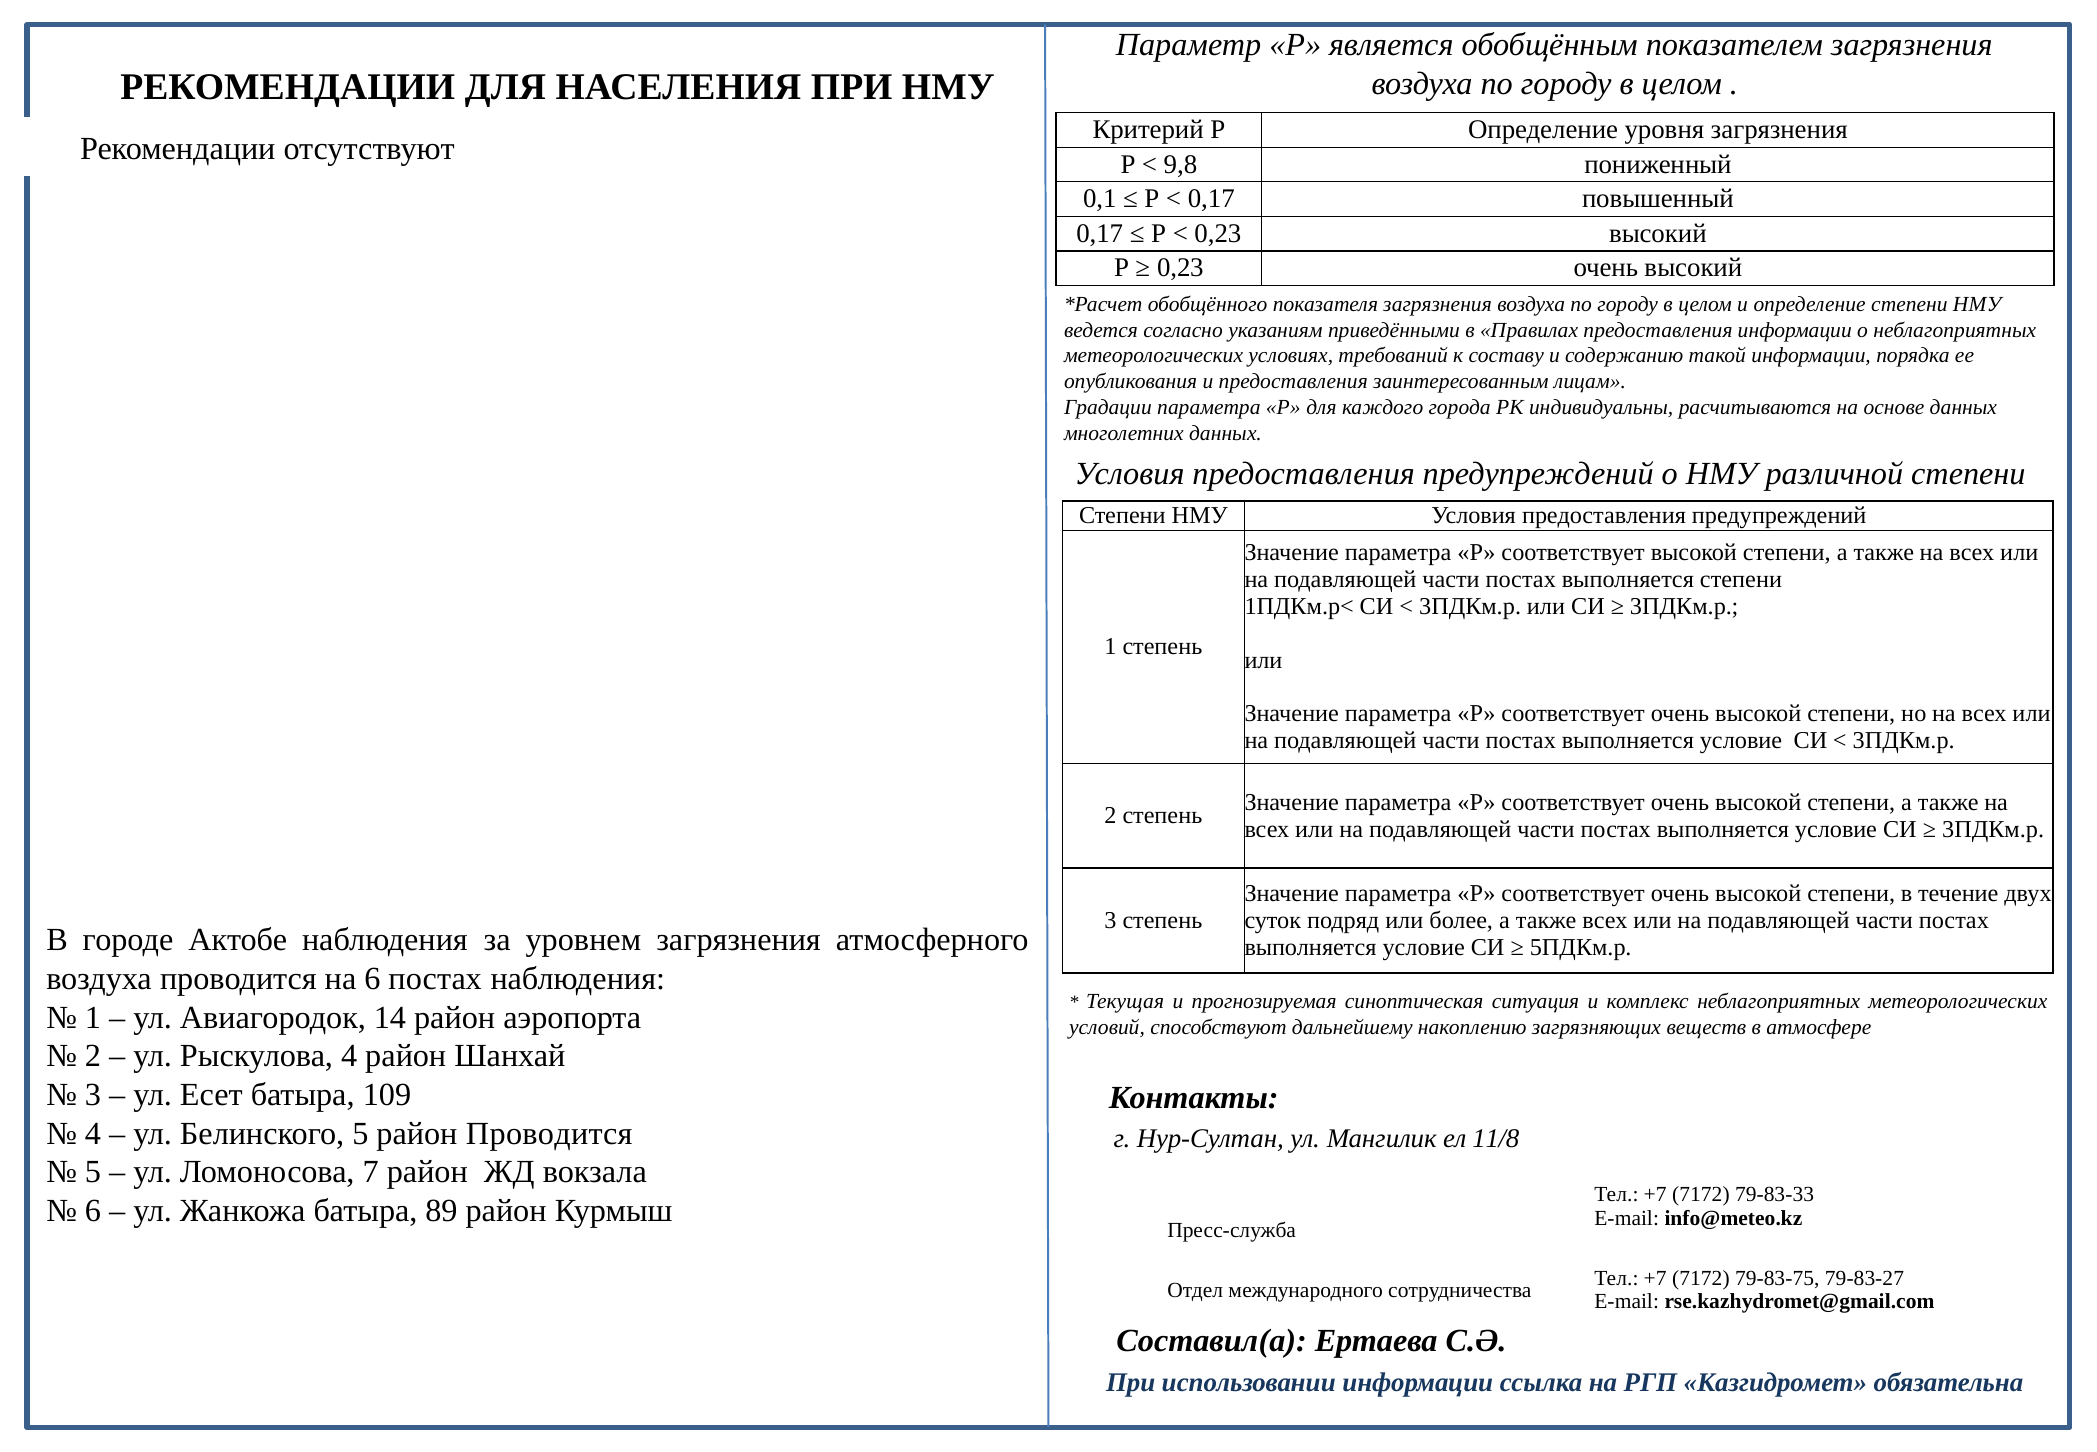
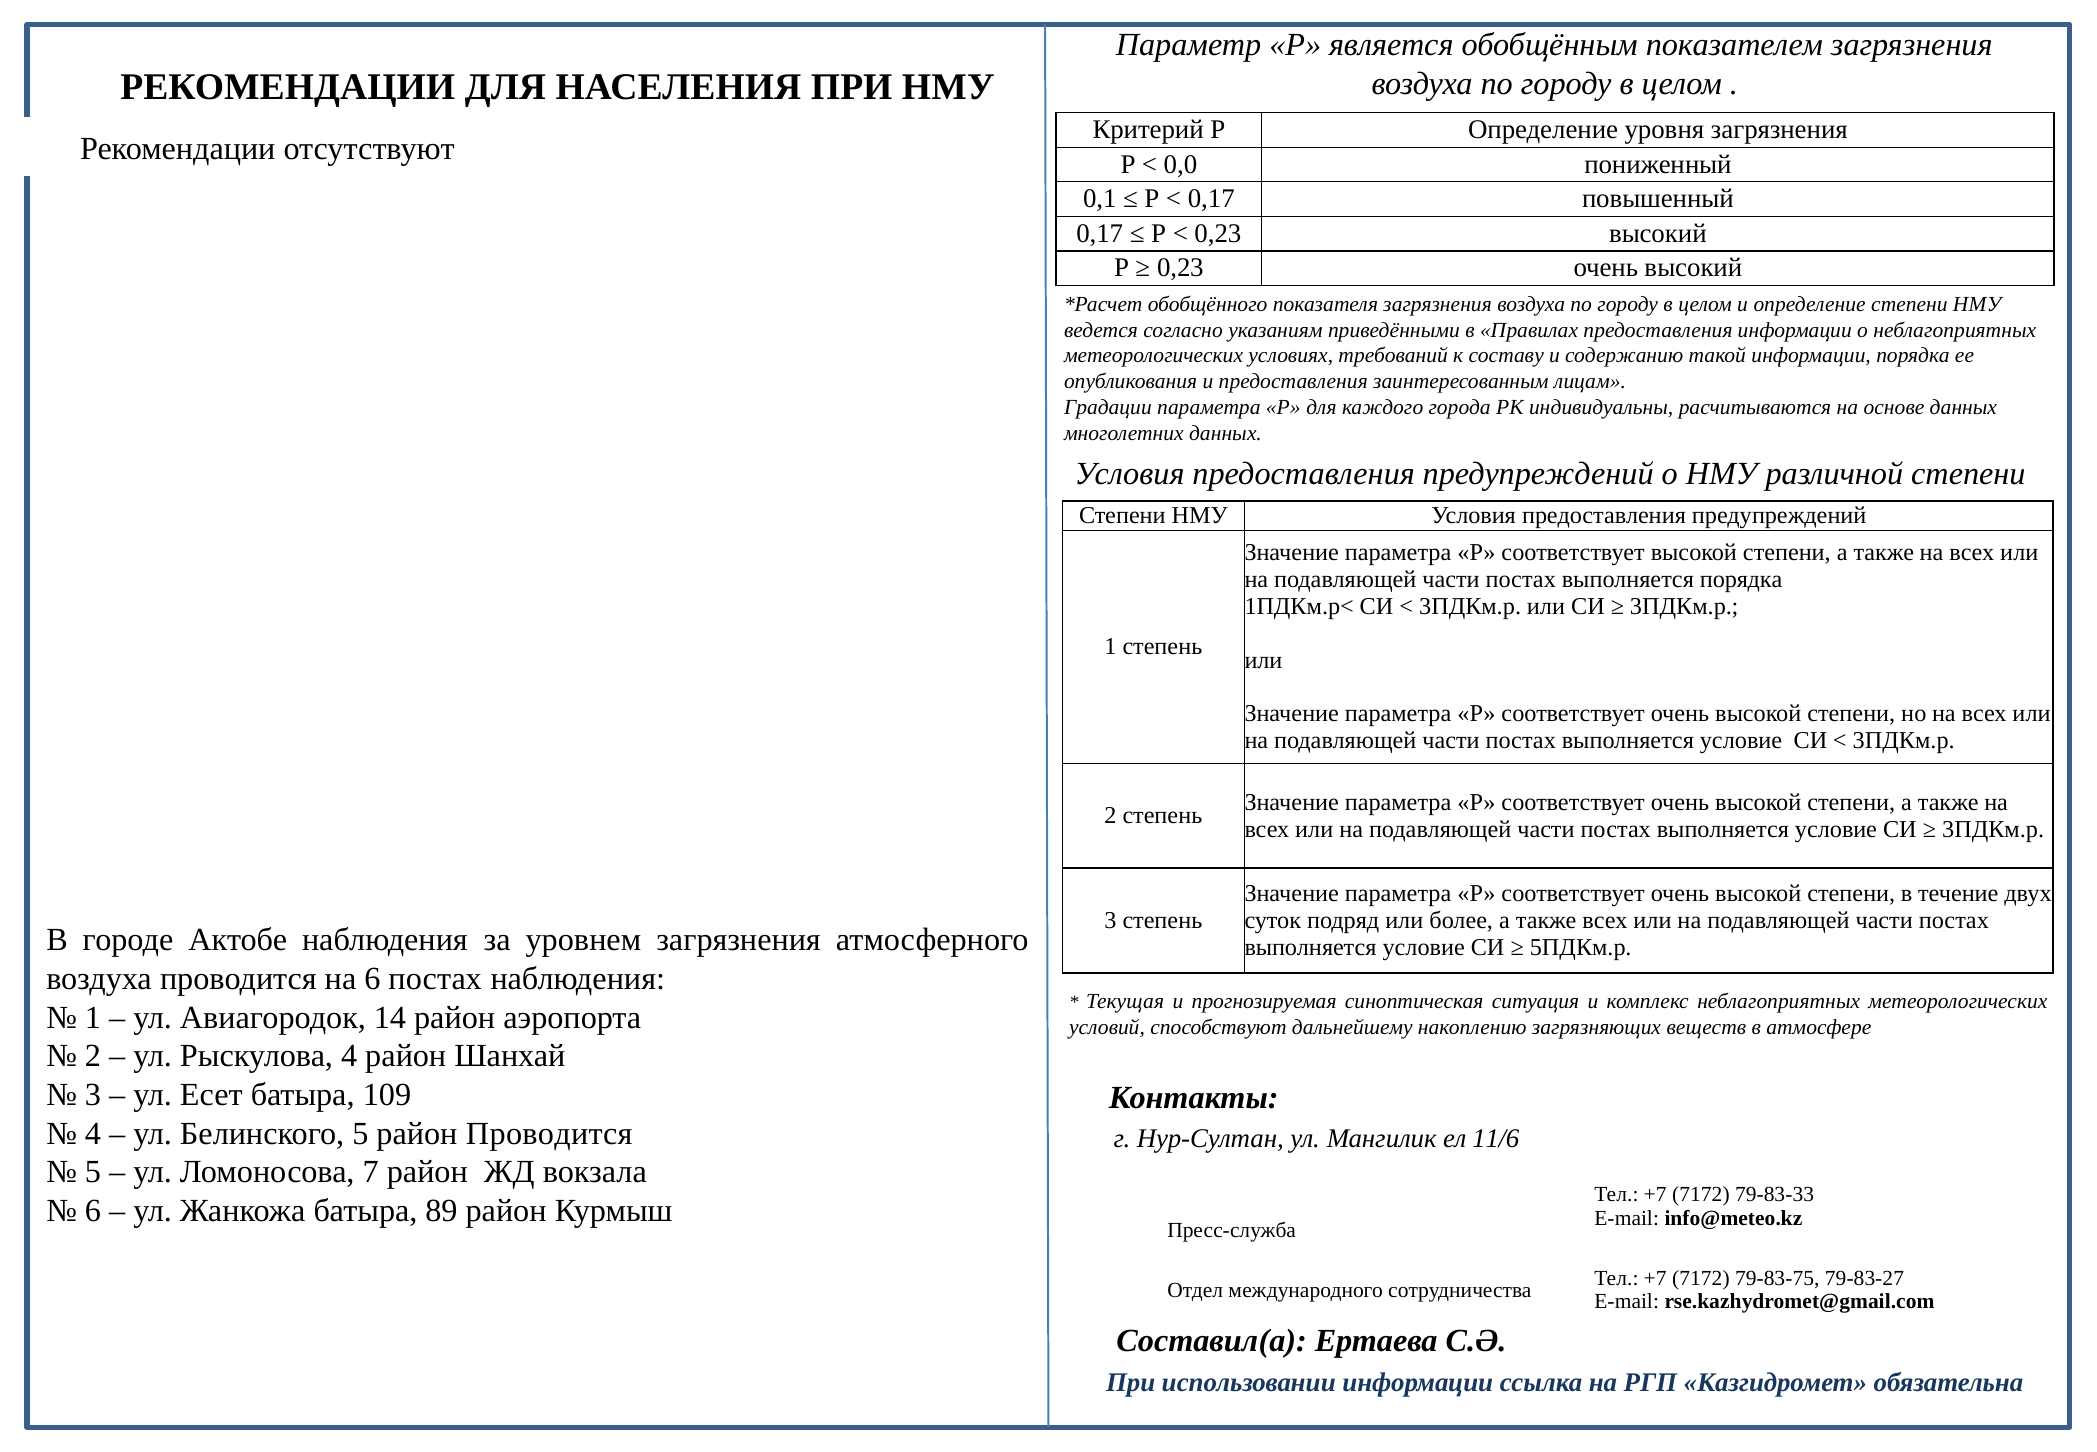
9,8: 9,8 -> 0,0
выполняется степени: степени -> порядка
11/8: 11/8 -> 11/6
